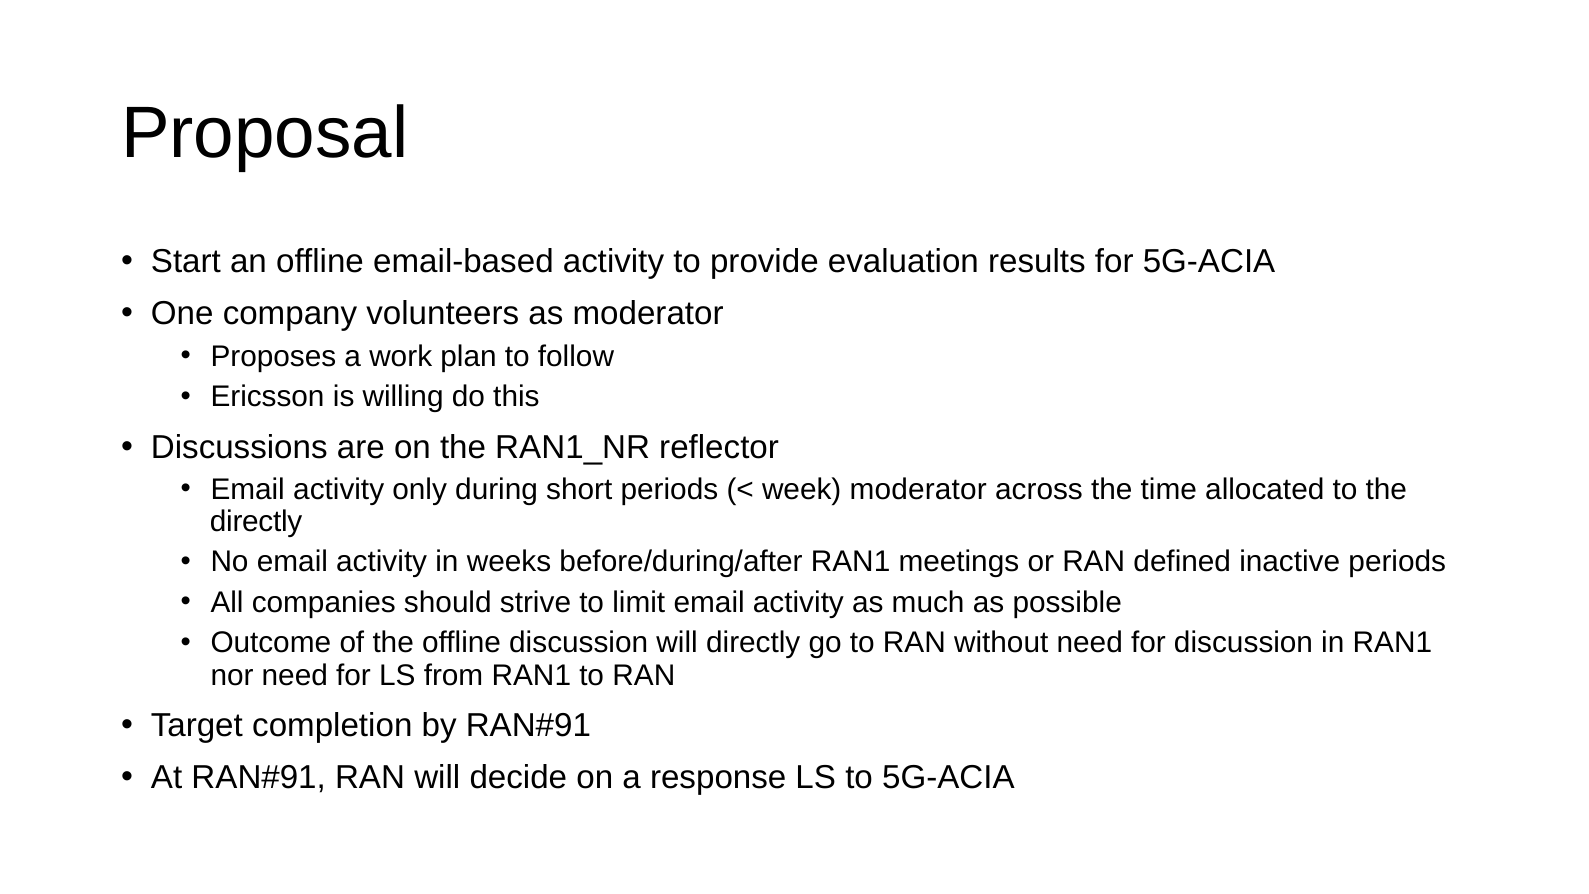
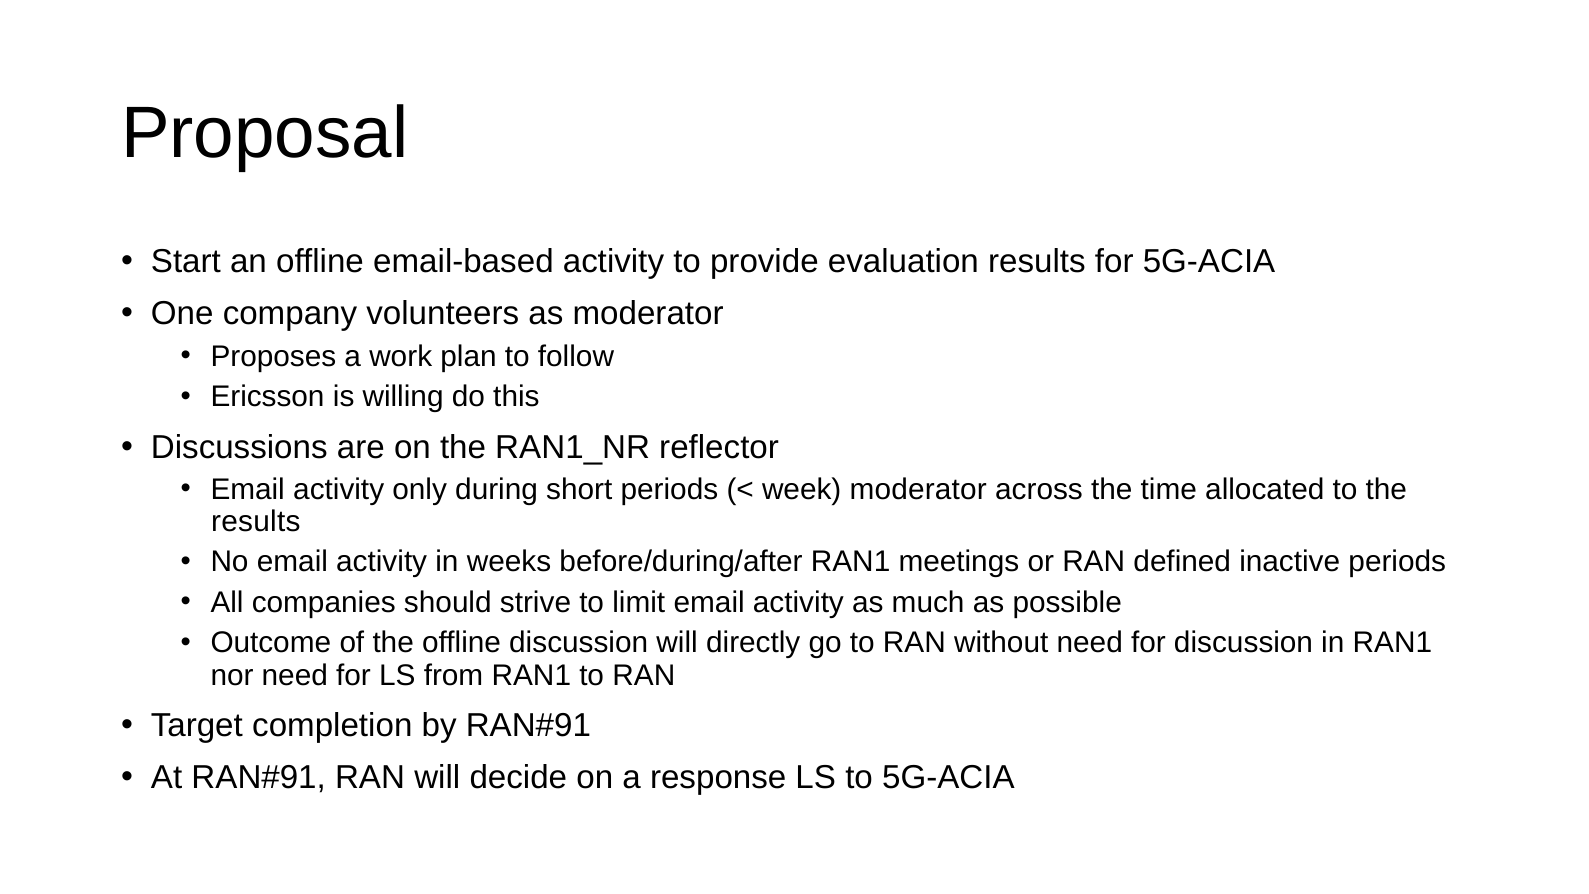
directly at (256, 522): directly -> results
